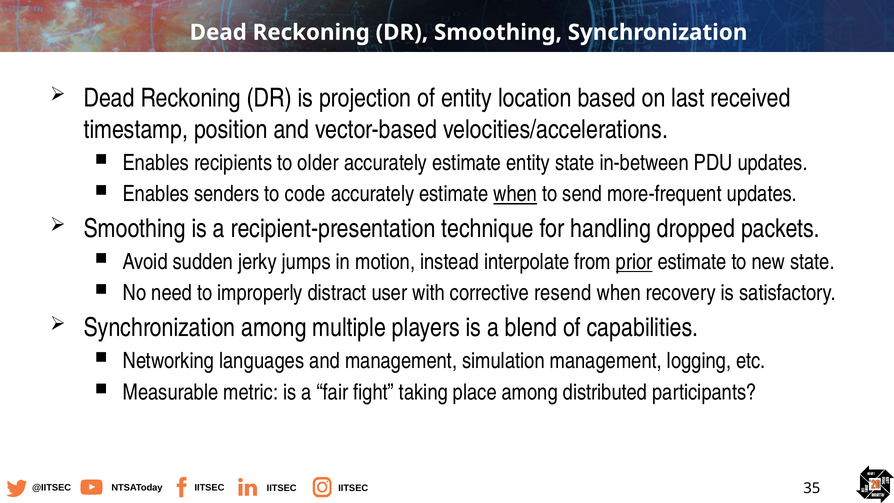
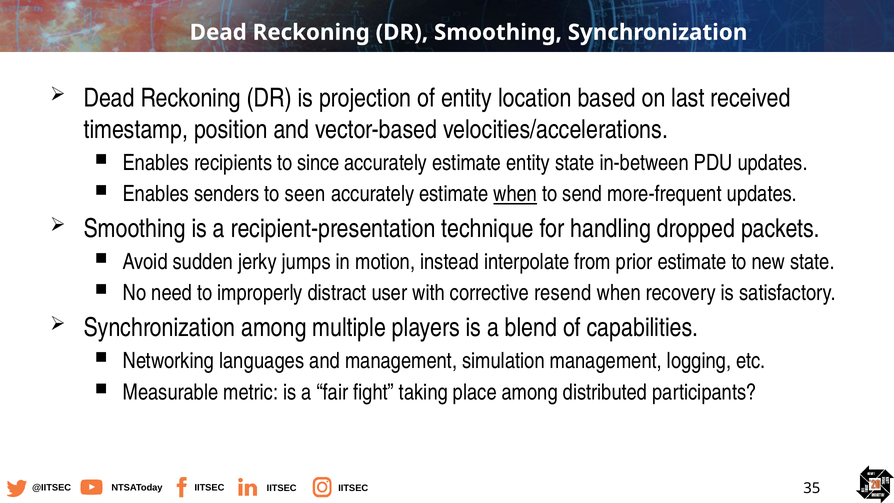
older: older -> since
code: code -> seen
prior underline: present -> none
